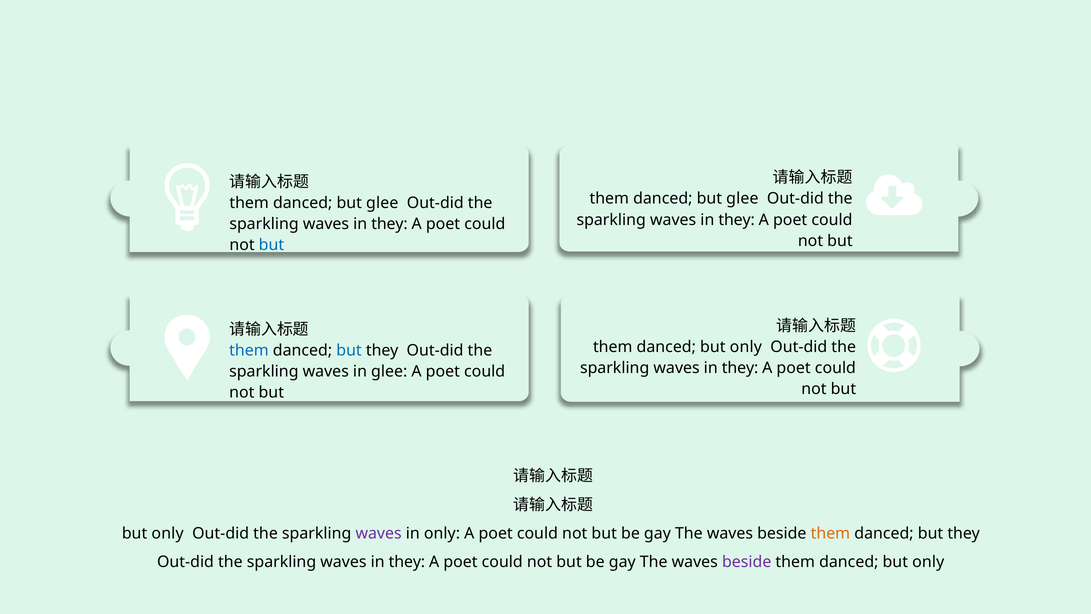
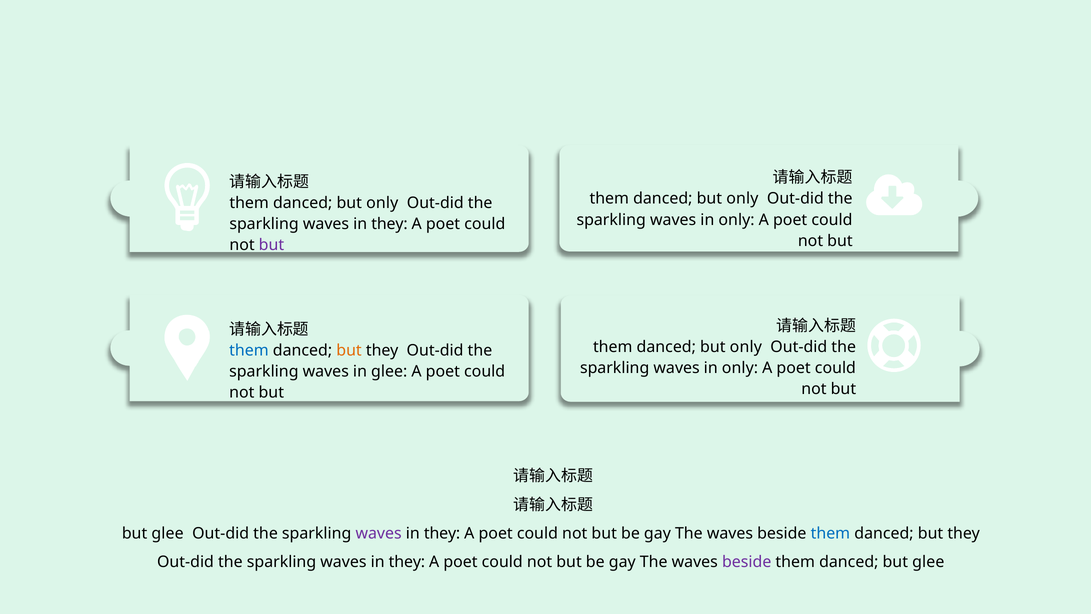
glee at (742, 199): glee -> only
glee at (382, 203): glee -> only
they at (737, 220): they -> only
but at (271, 245) colour: blue -> purple
but at (349, 350) colour: blue -> orange
they at (740, 368): they -> only
only at (168, 533): only -> glee
only at (442, 533): only -> they
them at (830, 533) colour: orange -> blue
only at (928, 562): only -> glee
